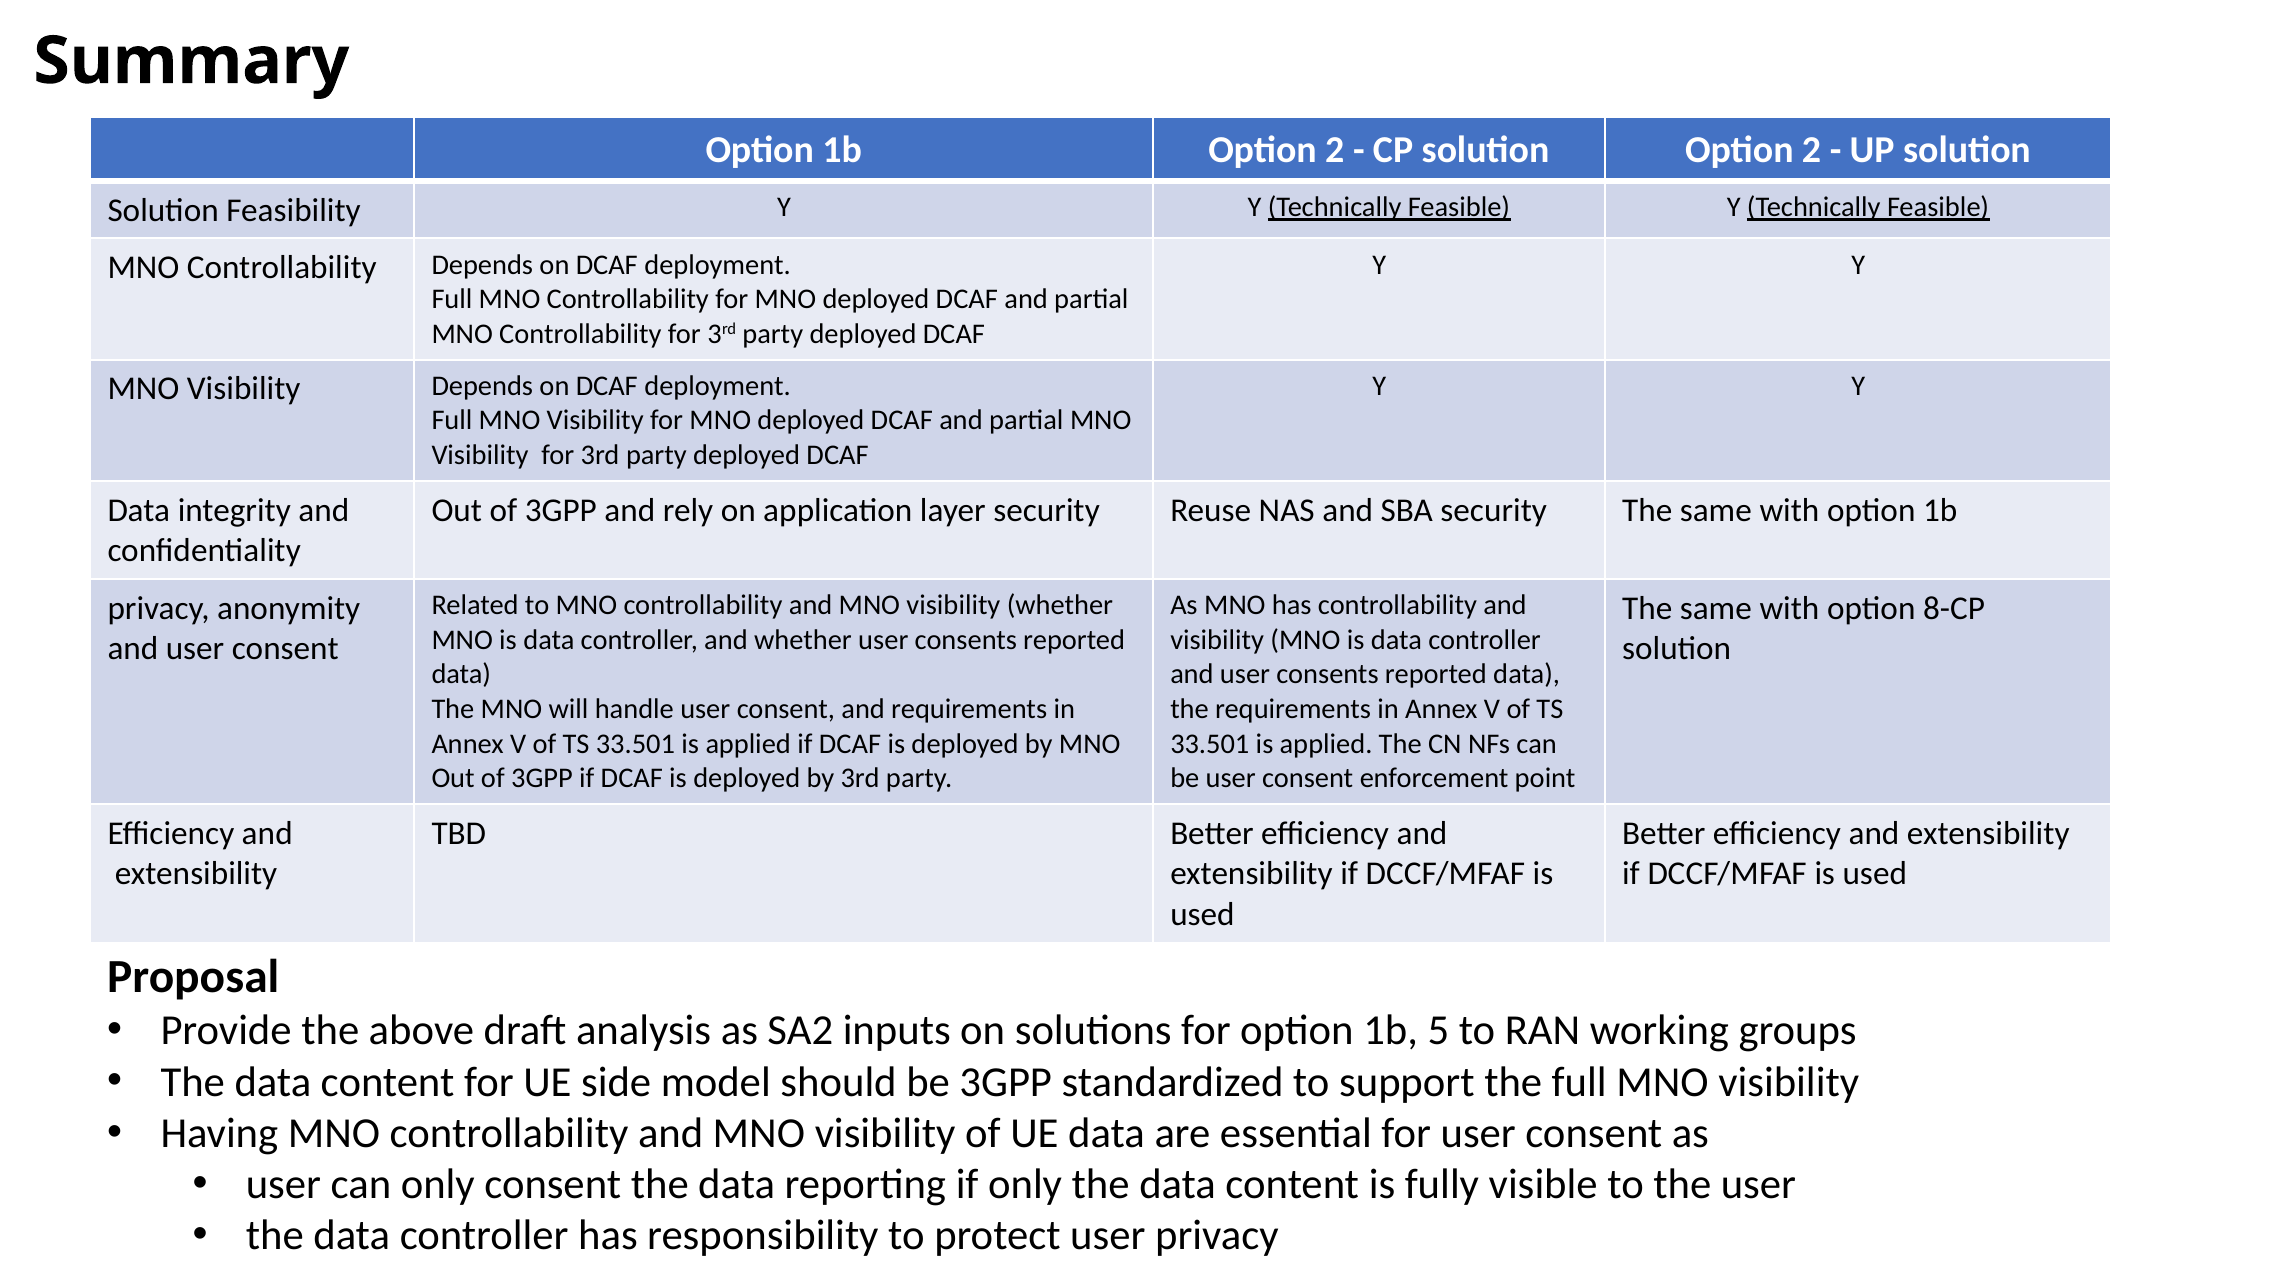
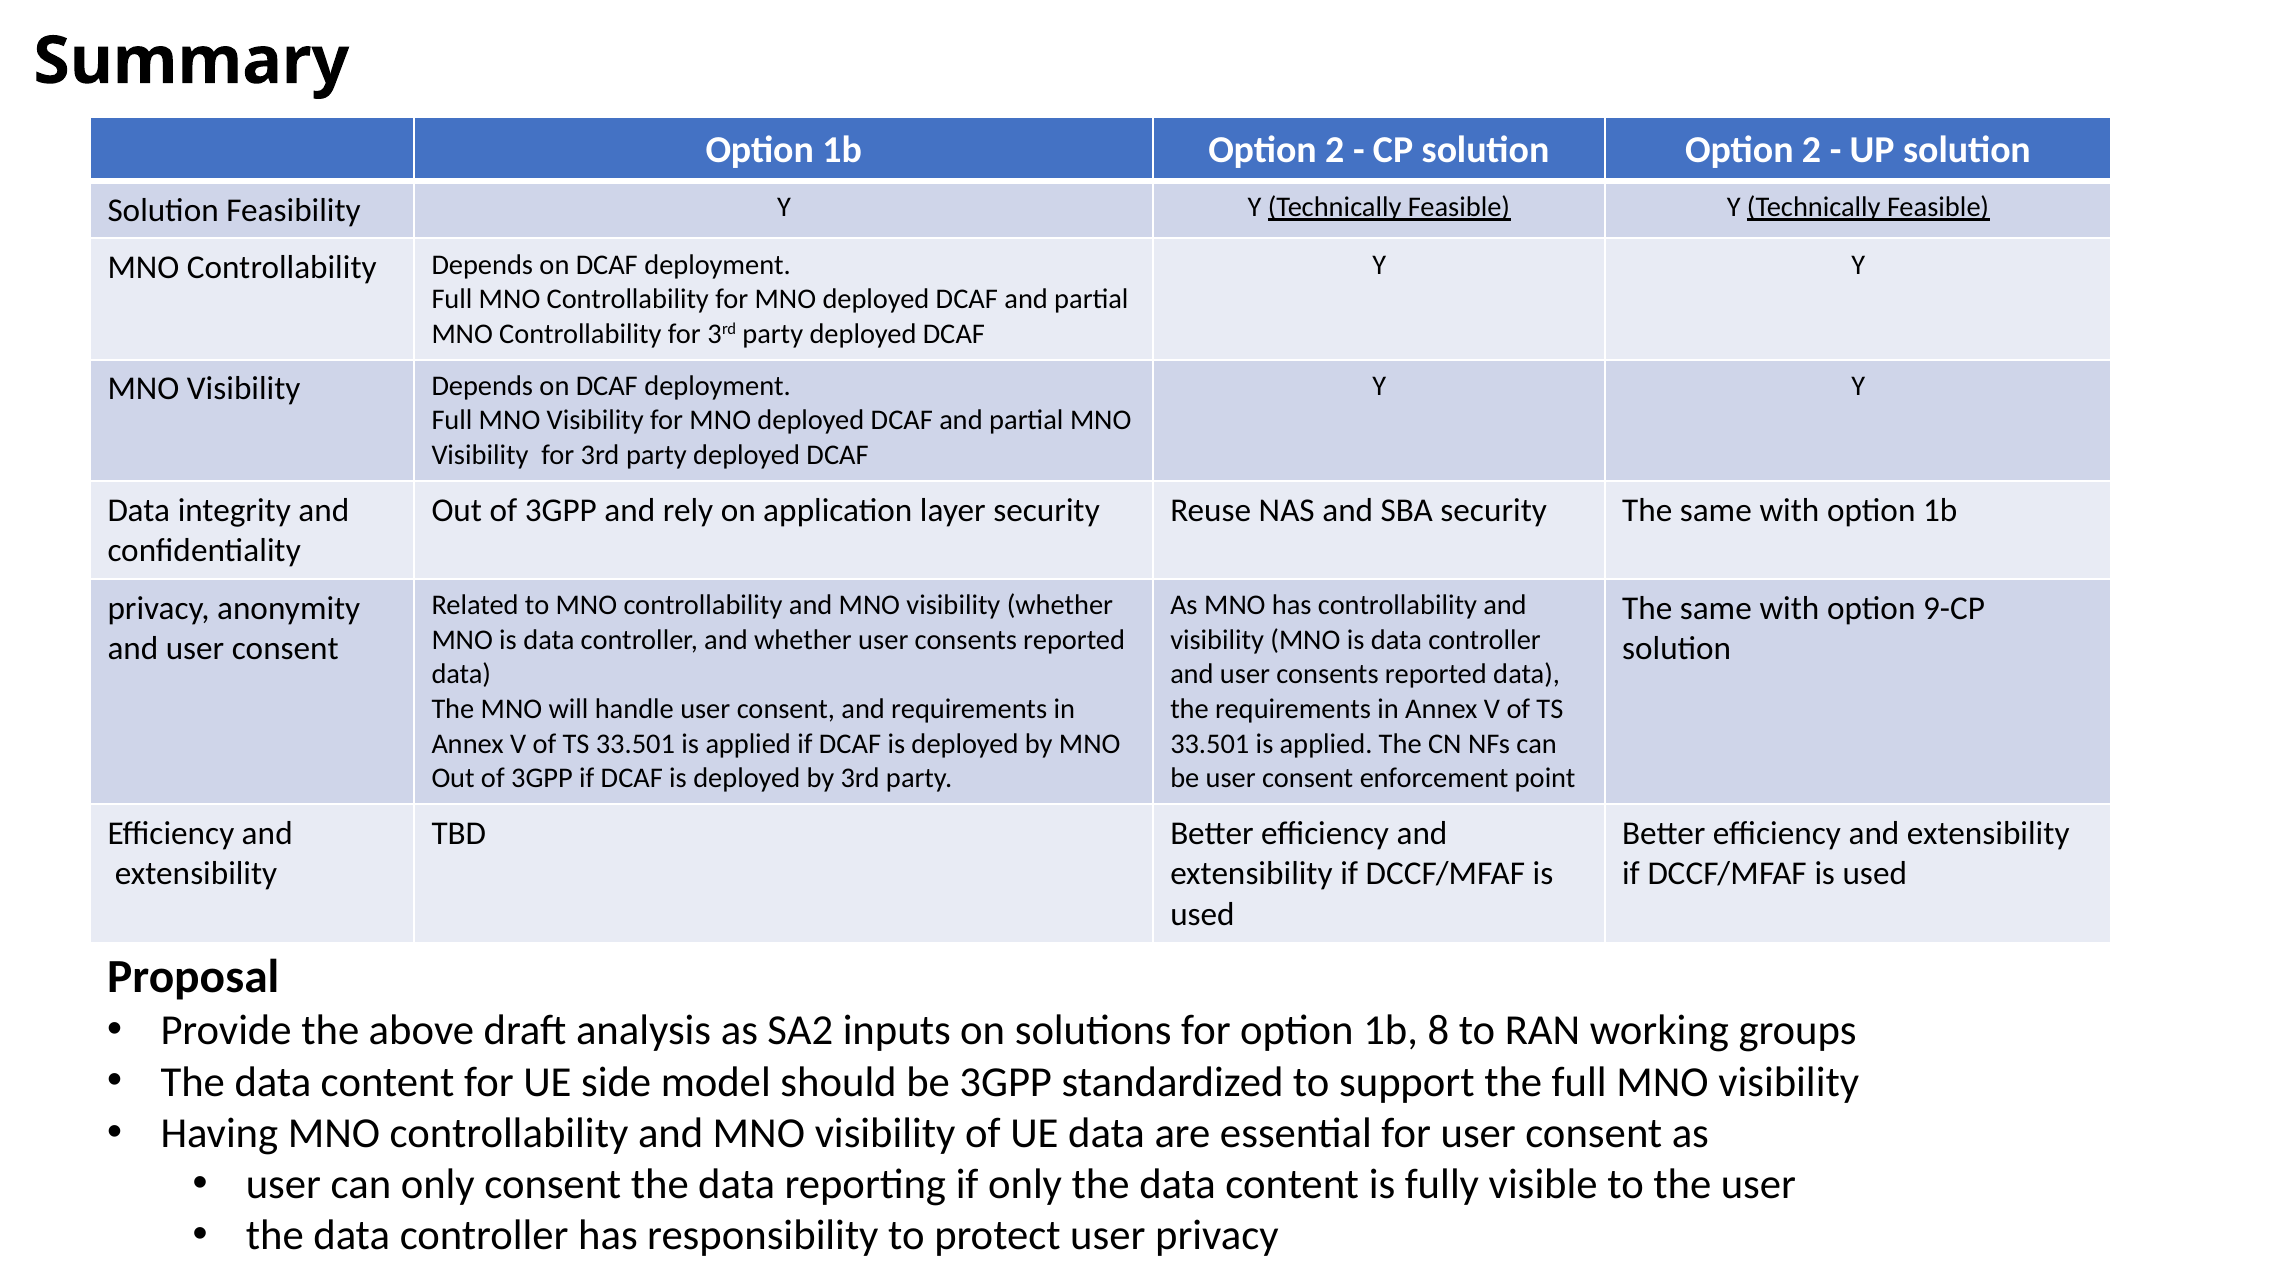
8-CP: 8-CP -> 9-CP
5: 5 -> 8
